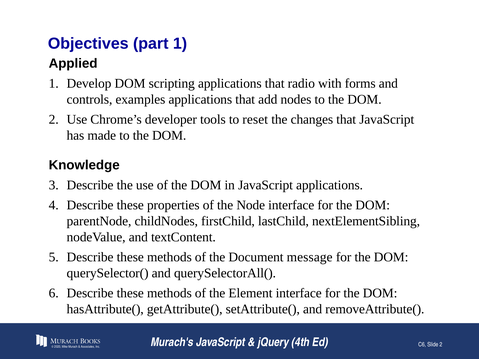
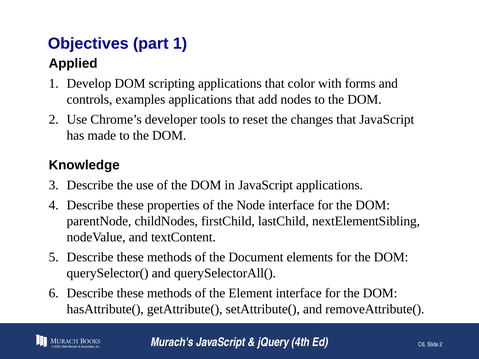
radio: radio -> color
message: message -> elements
